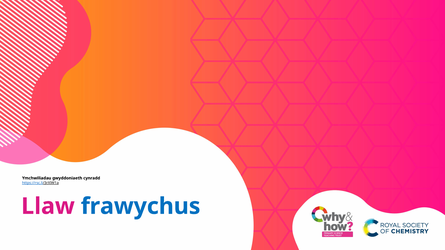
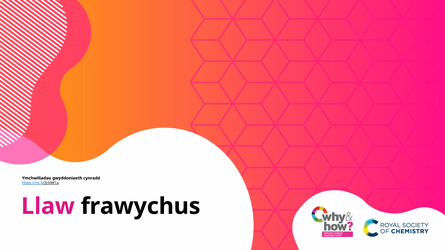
frawychus colour: blue -> black
